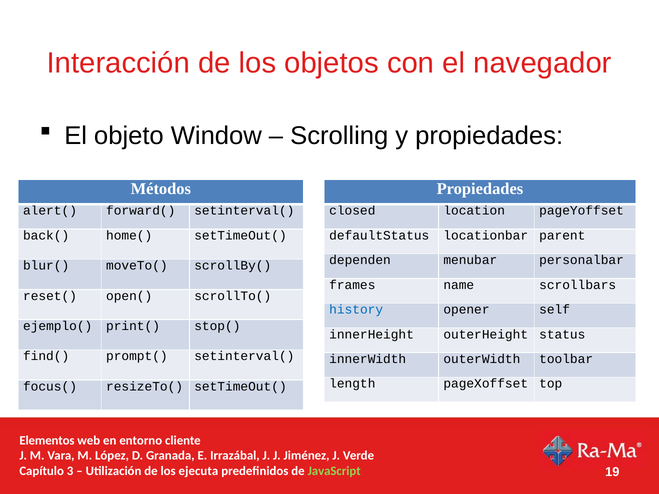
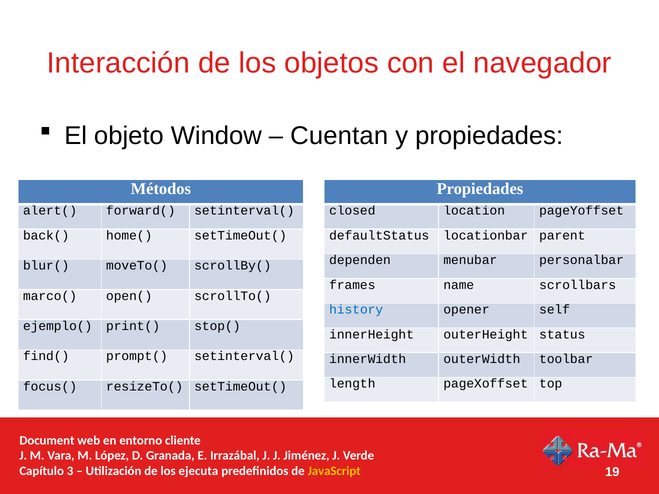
Scrolling: Scrolling -> Cuentan
reset(: reset( -> marco(
Elementos: Elementos -> Document
JavaScript colour: light green -> yellow
